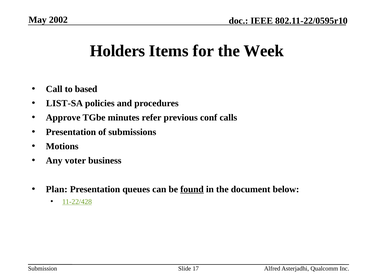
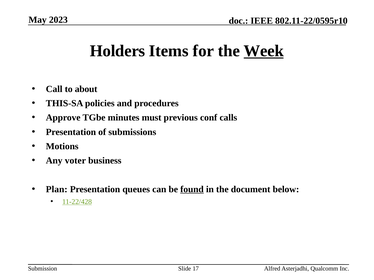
2002: 2002 -> 2023
Week underline: none -> present
based: based -> about
LIST-SA: LIST-SA -> THIS-SA
refer: refer -> must
